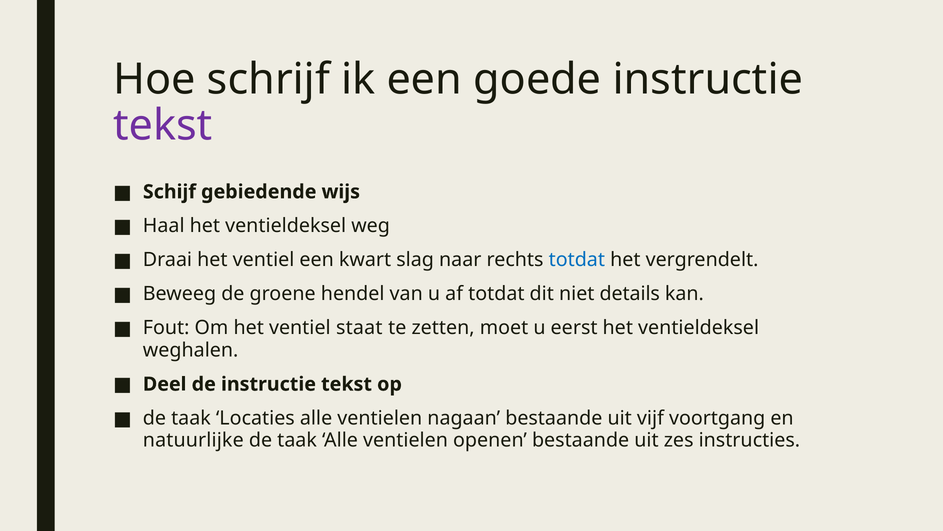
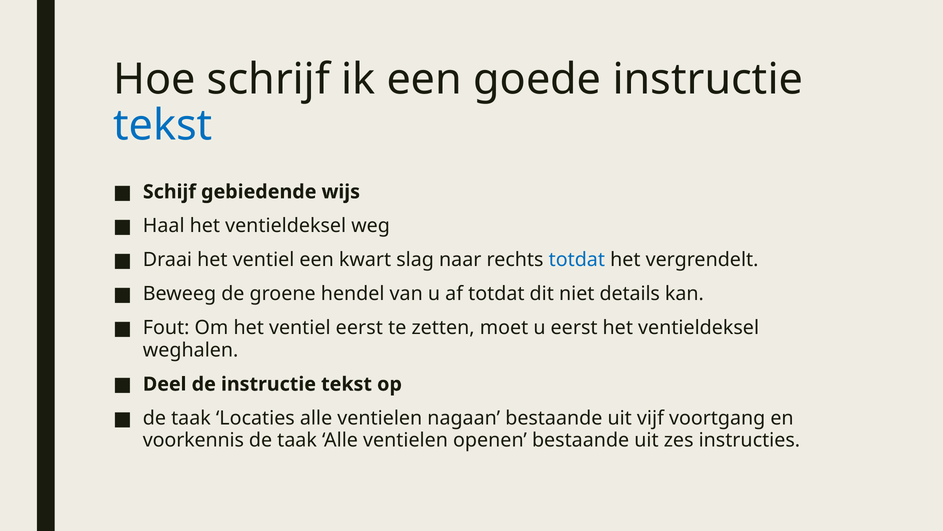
tekst at (163, 125) colour: purple -> blue
ventiel staat: staat -> eerst
natuurlijke: natuurlijke -> voorkennis
